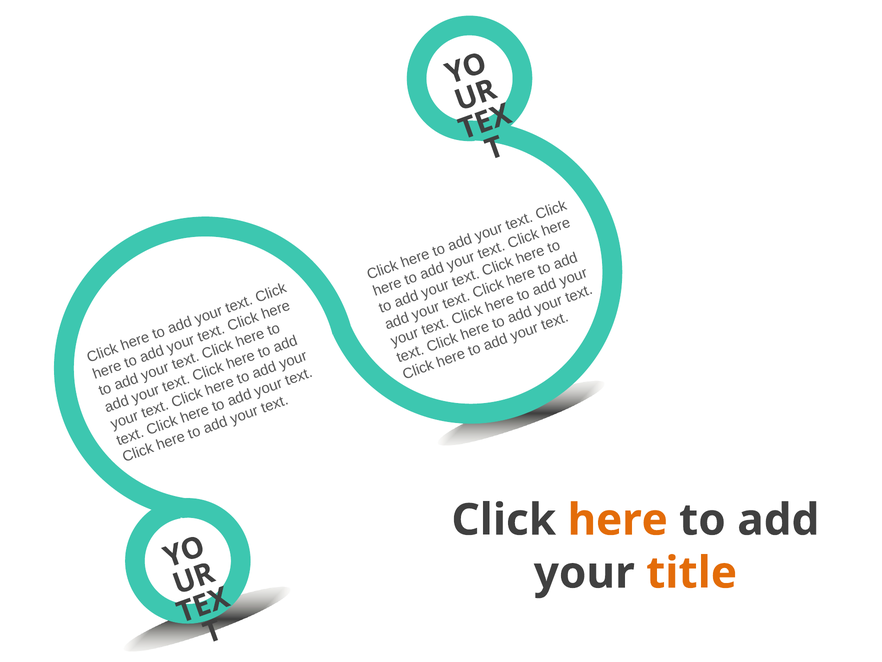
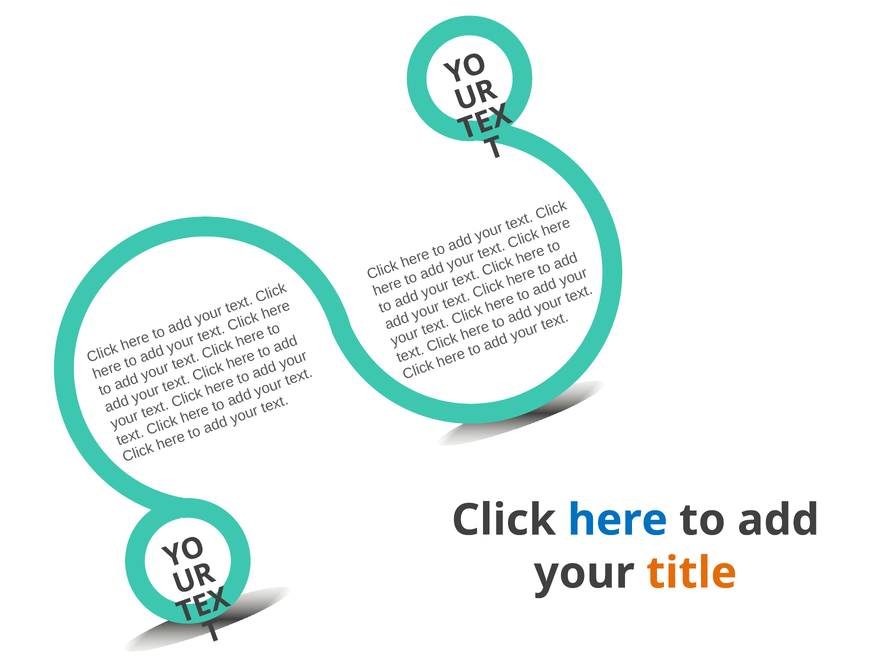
here colour: orange -> blue
